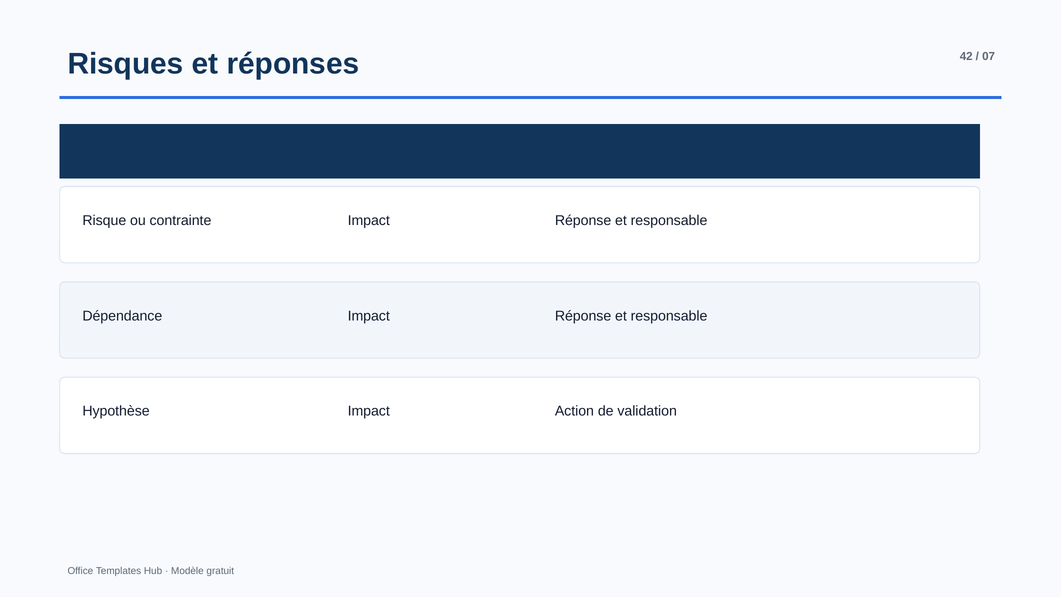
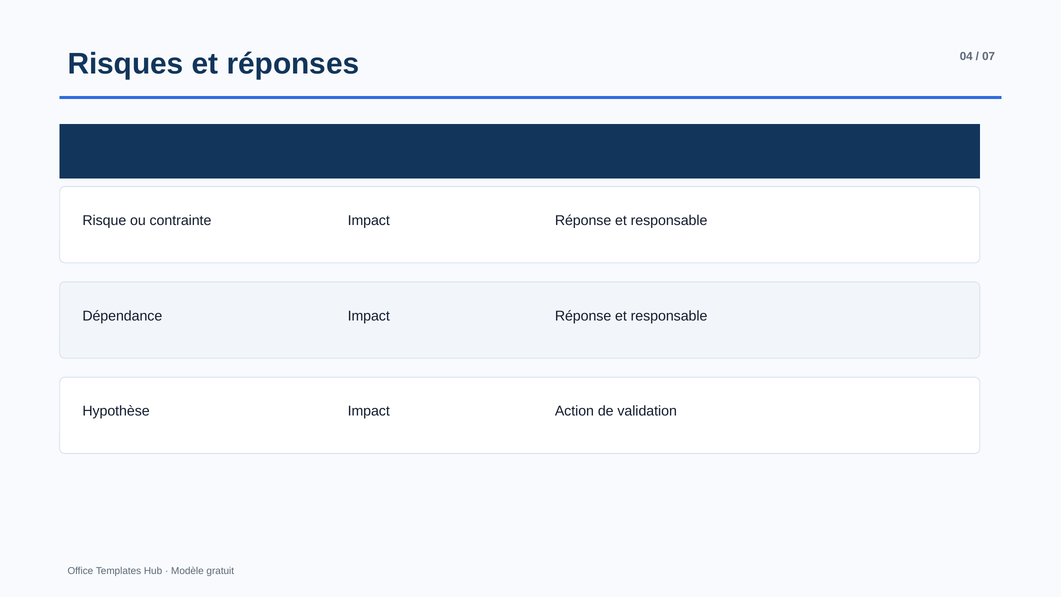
42: 42 -> 04
